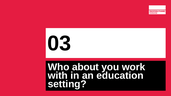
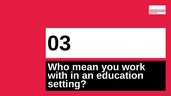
about: about -> mean
